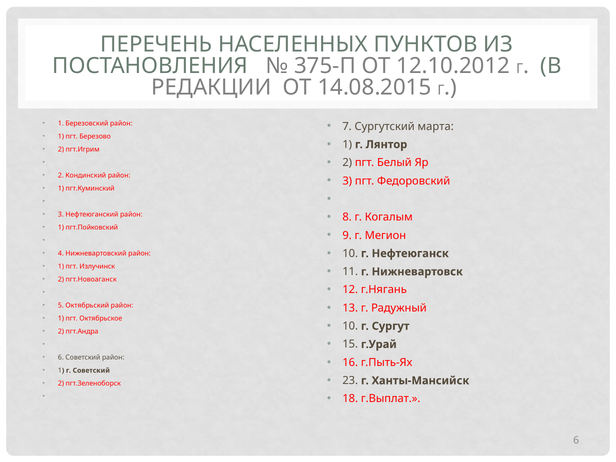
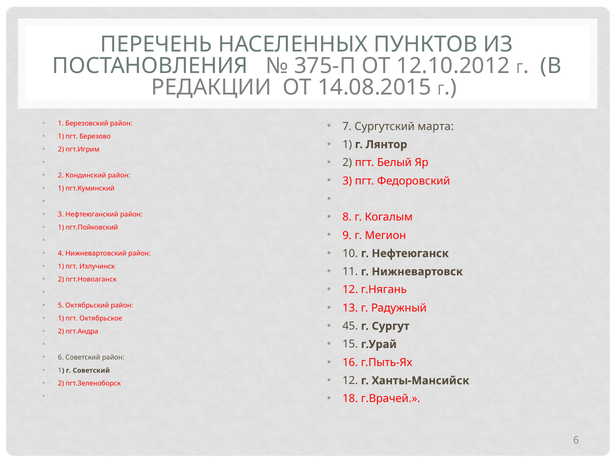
10 at (350, 326): 10 -> 45
23 at (350, 381): 23 -> 12
г.Выплат: г.Выплат -> г.Врачей
